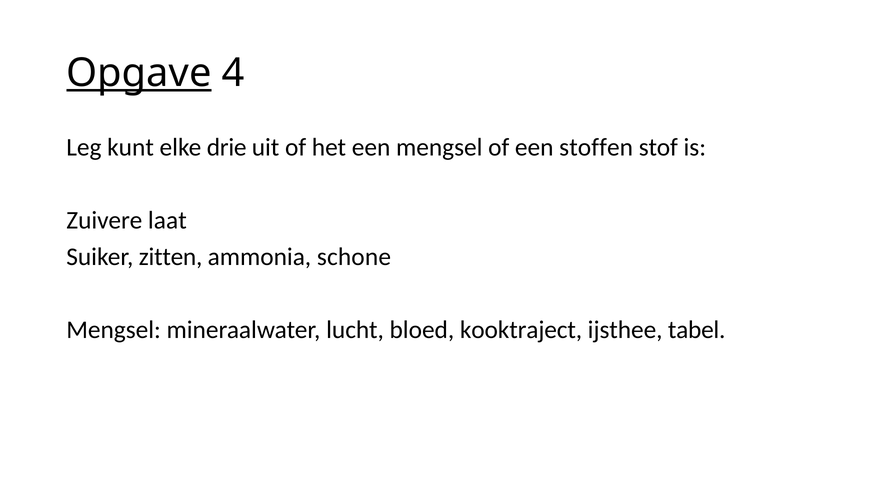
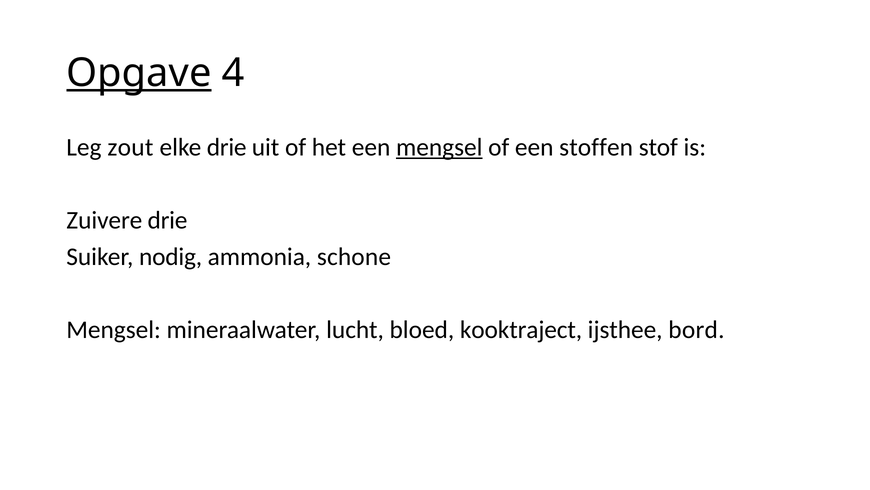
kunt: kunt -> zout
mengsel at (439, 147) underline: none -> present
Zuivere laat: laat -> drie
zitten: zitten -> nodig
tabel: tabel -> bord
